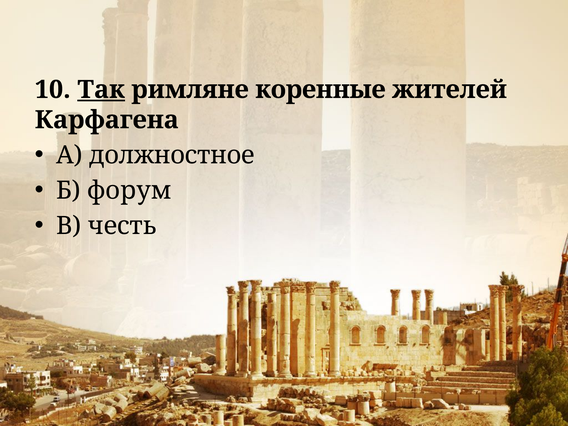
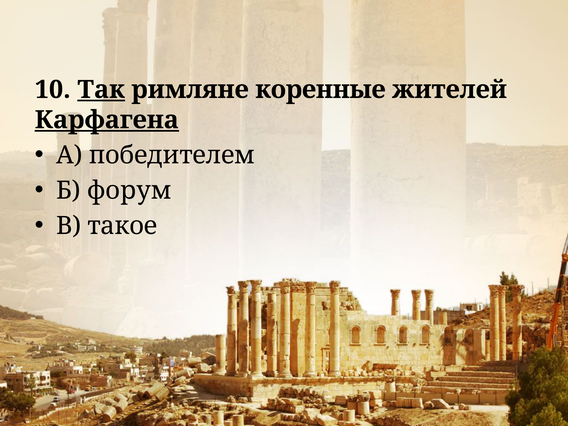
Карфагена underline: none -> present
должностное: должностное -> победителем
честь: честь -> такое
